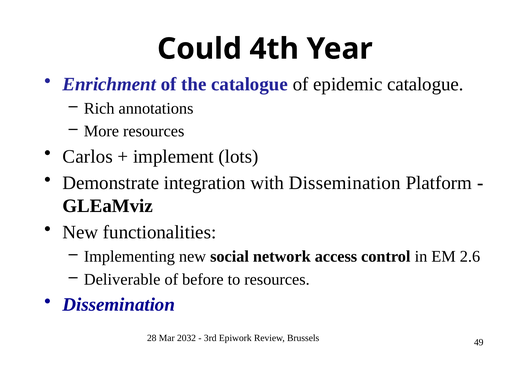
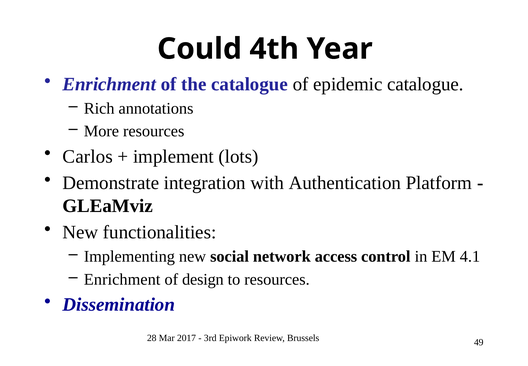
with Dissemination: Dissemination -> Authentication
2.6: 2.6 -> 4.1
Deliverable at (122, 279): Deliverable -> Enrichment
before: before -> design
2032: 2032 -> 2017
